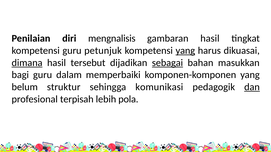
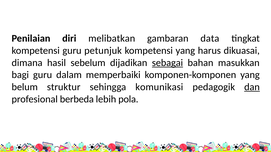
mengnalisis: mengnalisis -> melibatkan
gambaran hasil: hasil -> data
yang at (185, 51) underline: present -> none
dimana underline: present -> none
tersebut: tersebut -> sebelum
terpisah: terpisah -> berbeda
